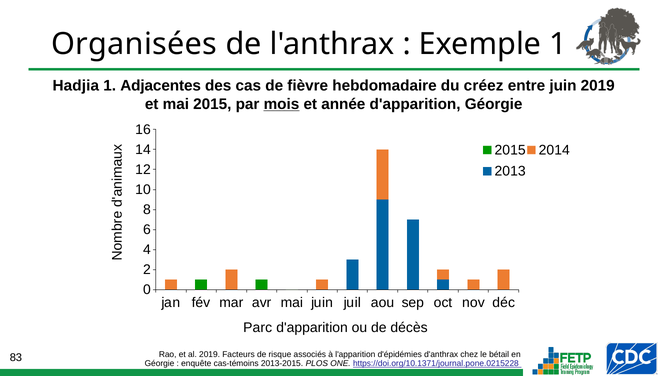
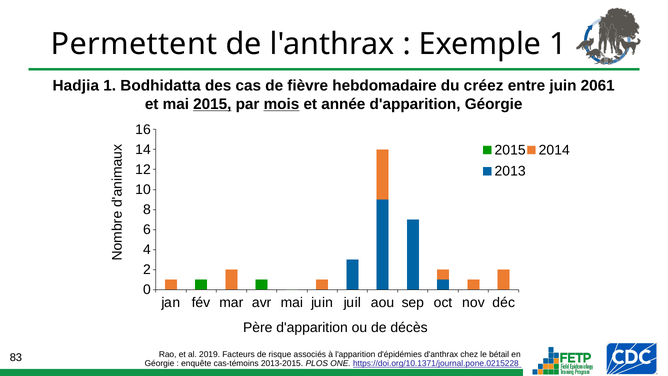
Organisées: Organisées -> Permettent
Adjacentes: Adjacentes -> Bodhidatta
juin 2019: 2019 -> 2061
2015 at (212, 104) underline: none -> present
Parc: Parc -> Père
